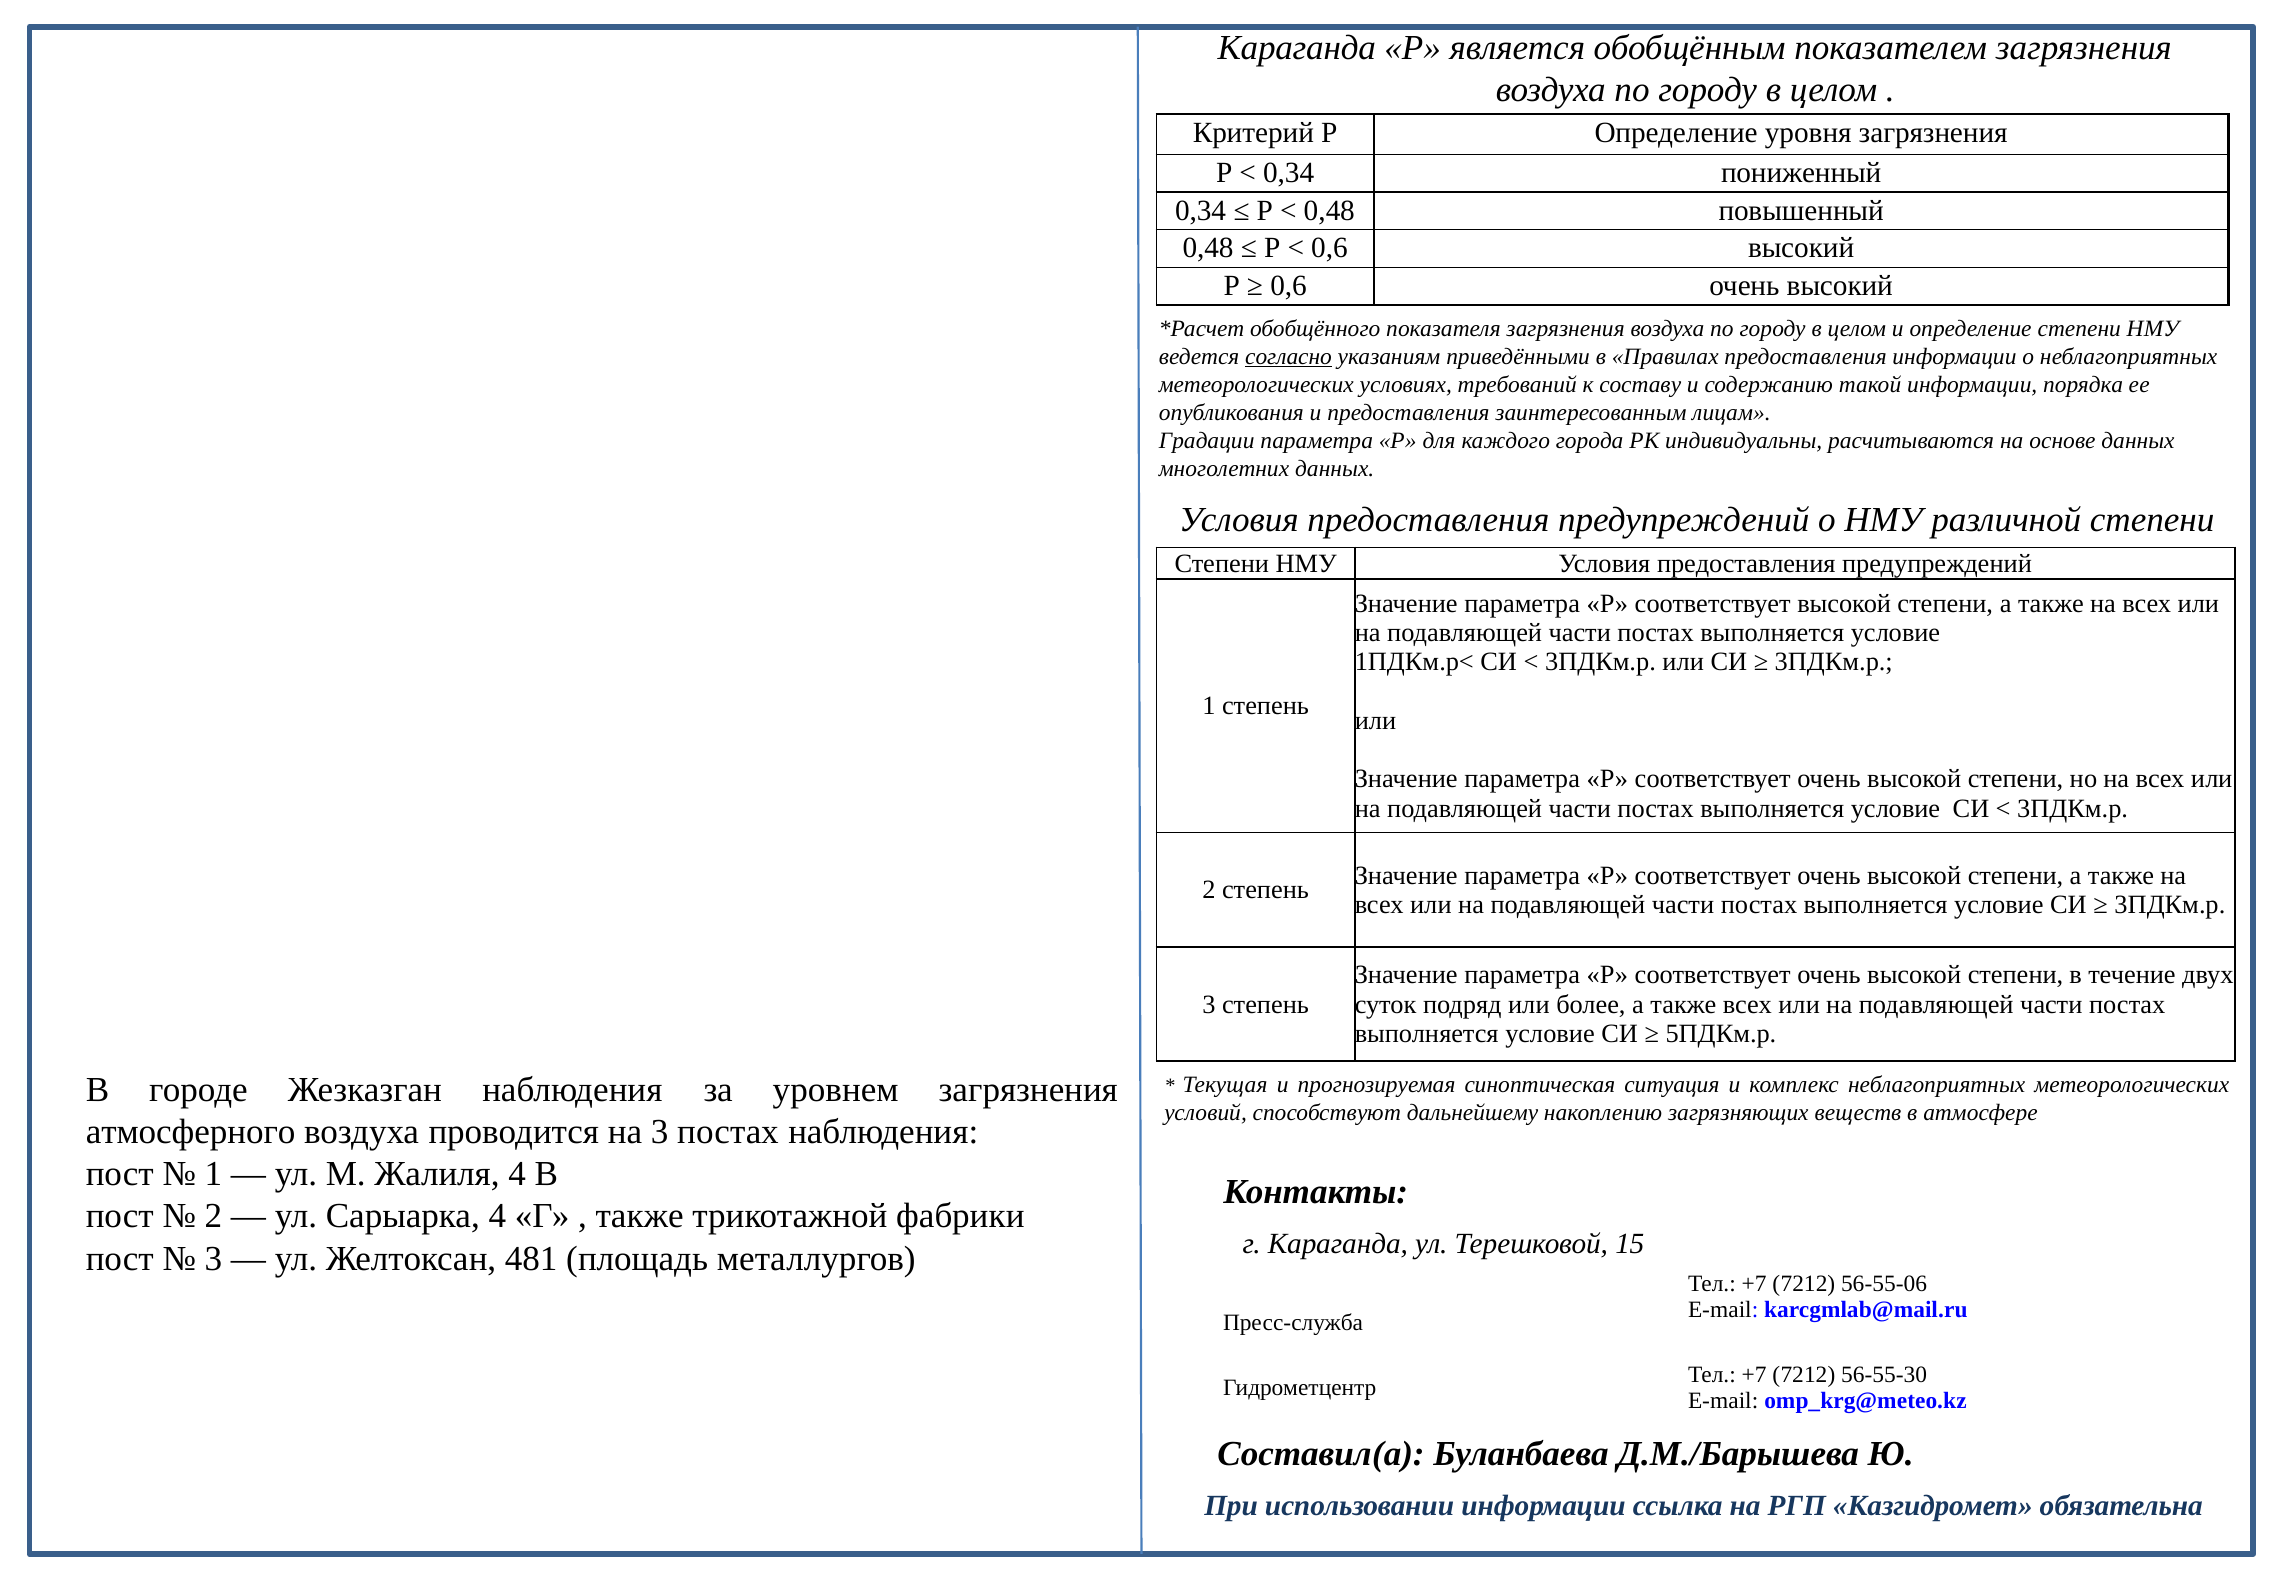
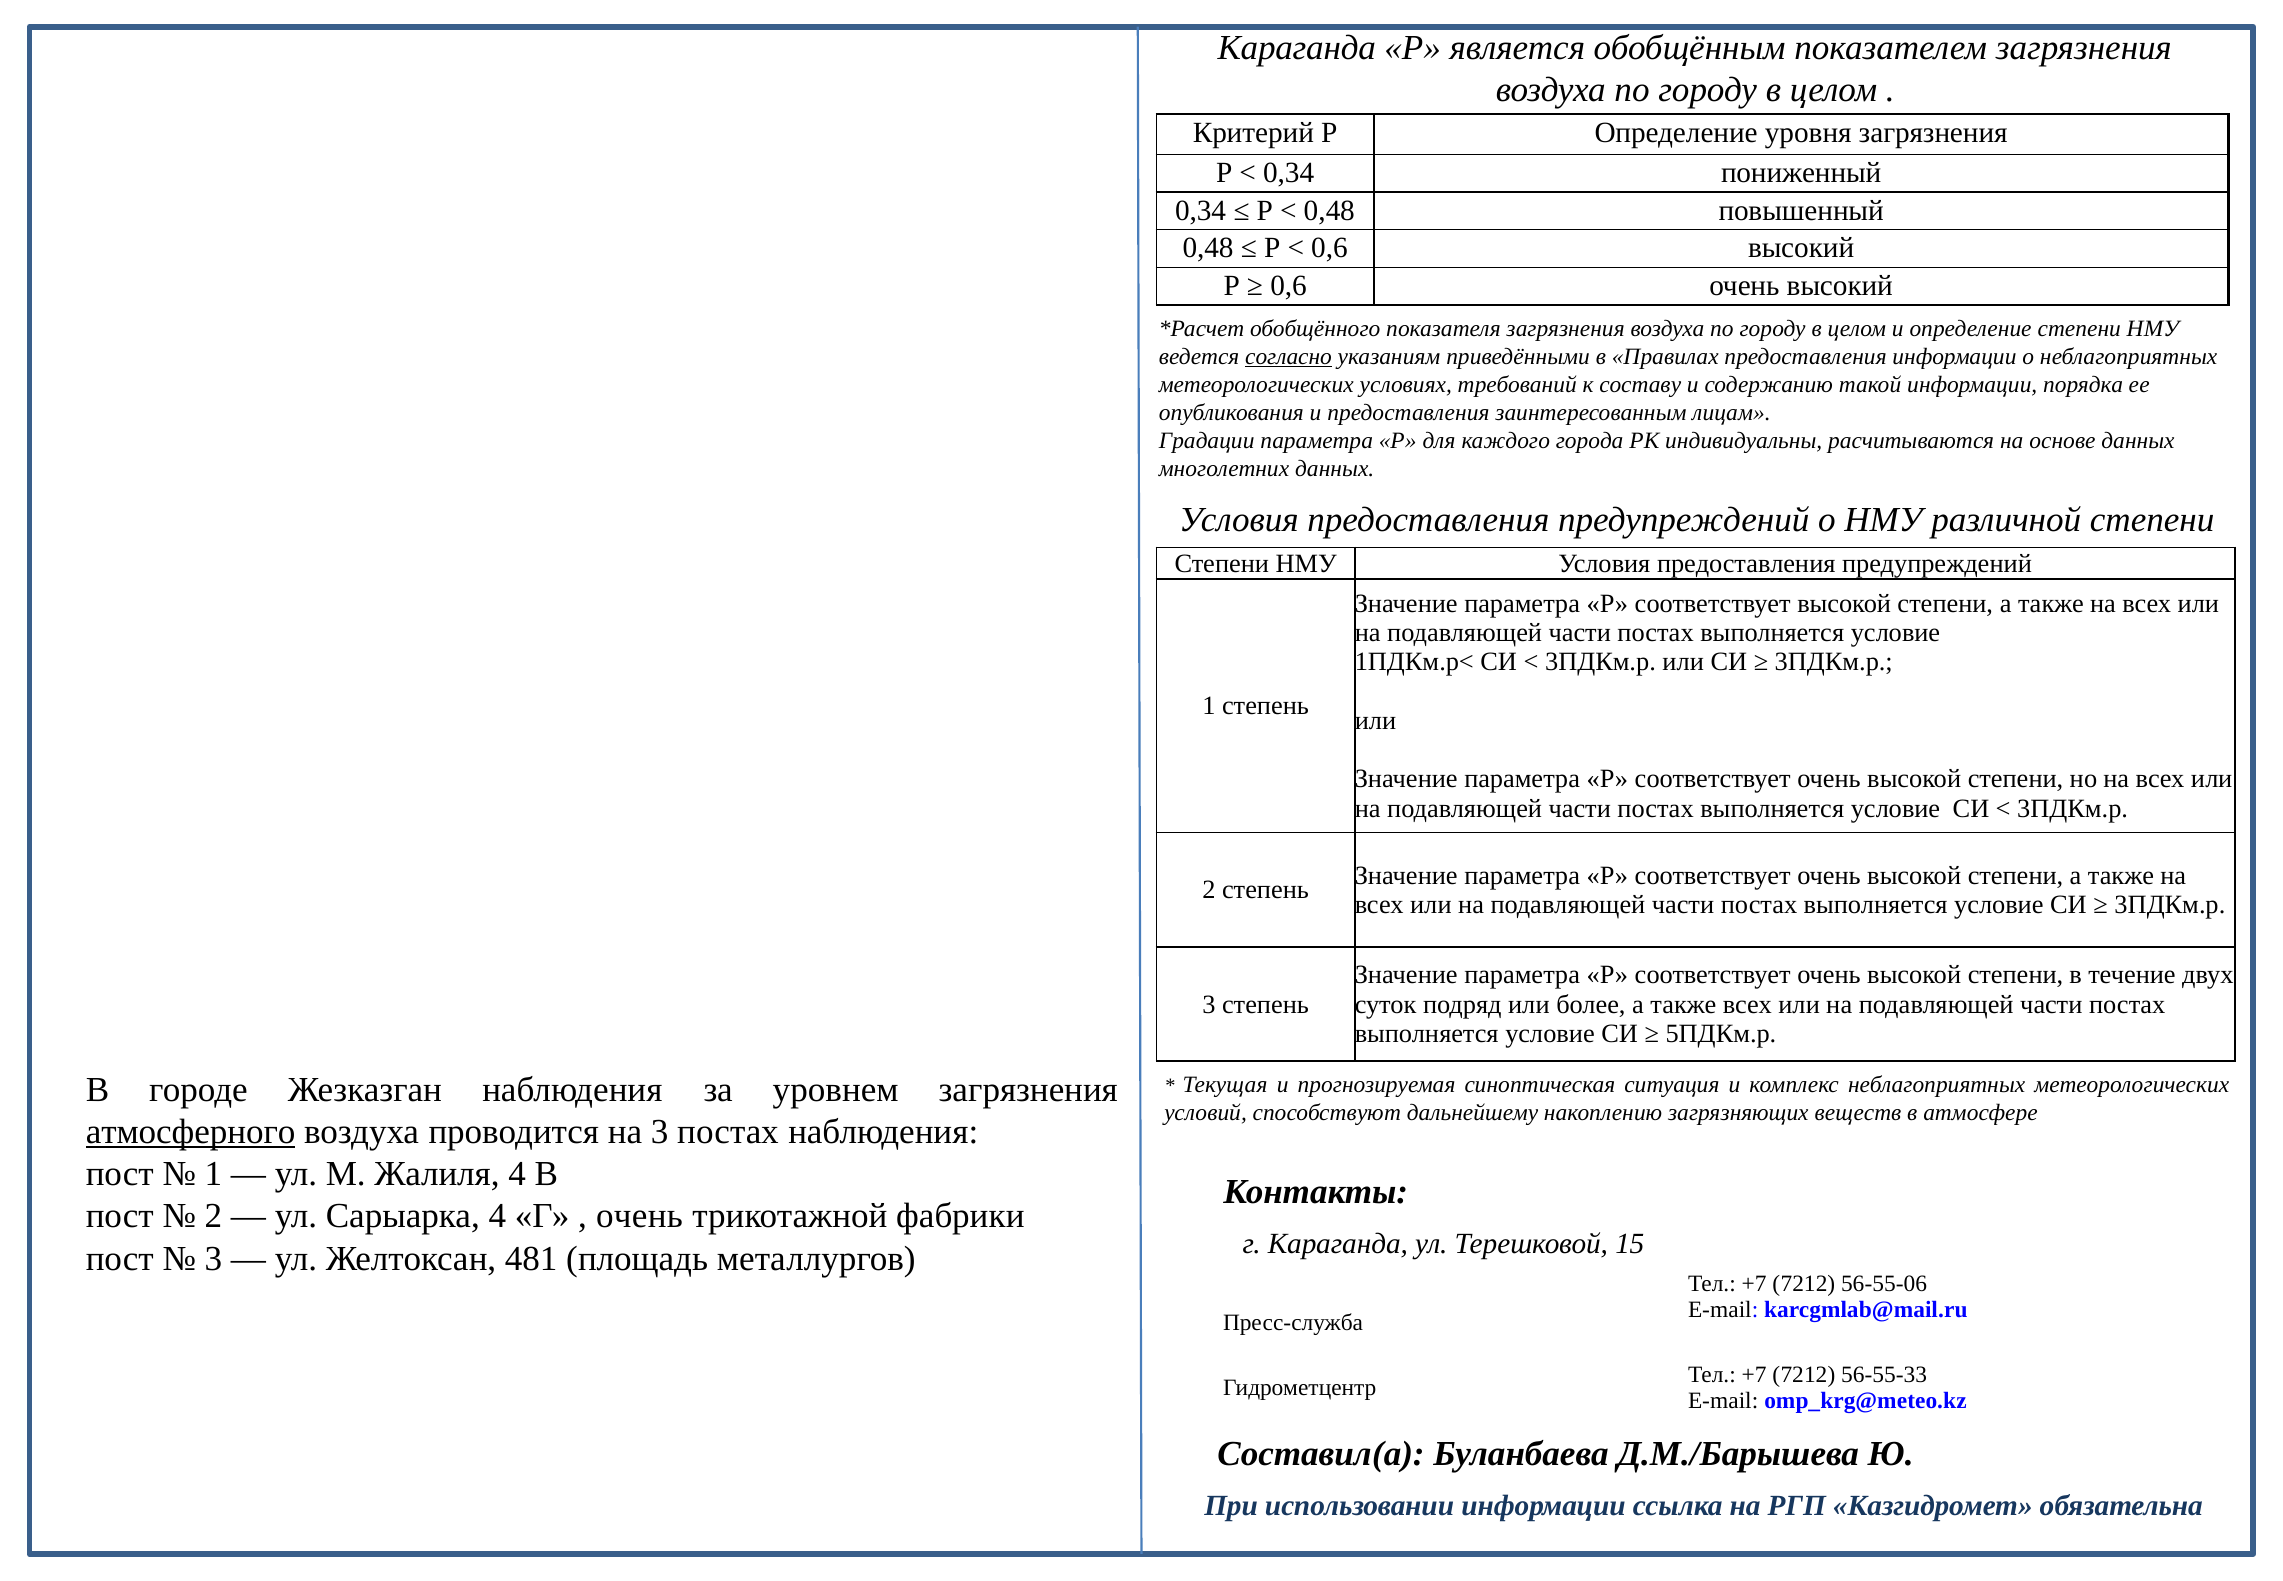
атмосферного underline: none -> present
также at (640, 1216): также -> очень
56-55-30: 56-55-30 -> 56-55-33
